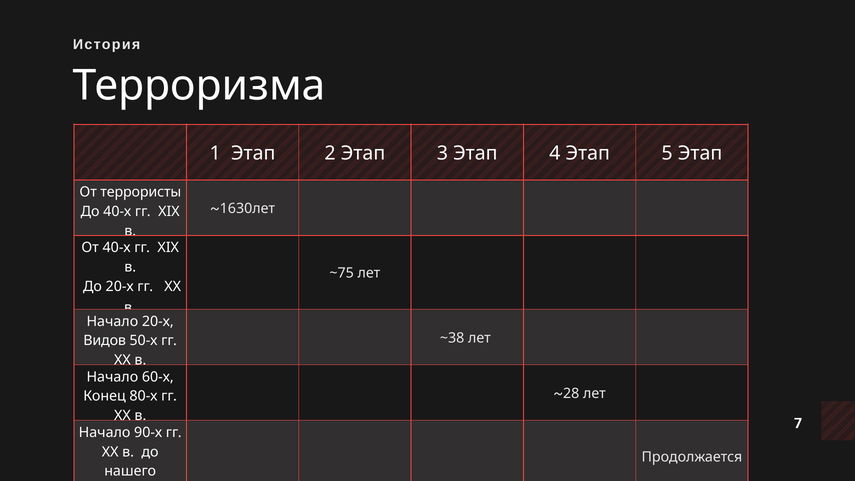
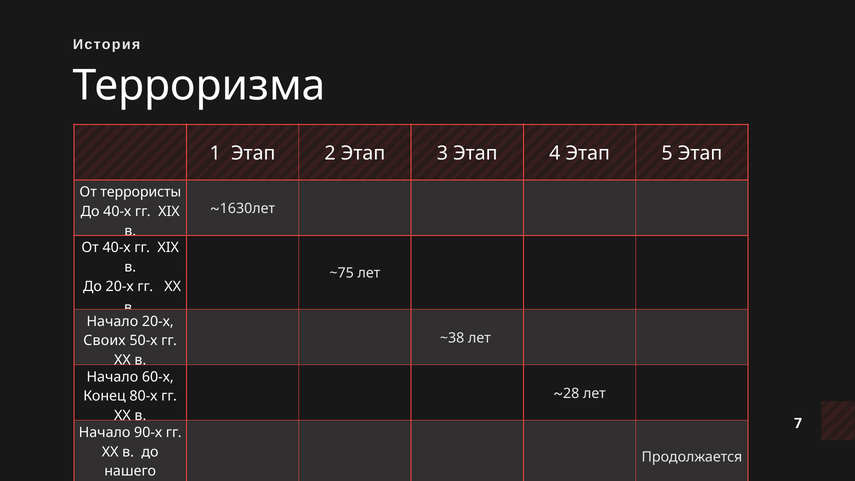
Видов: Видов -> Своих
